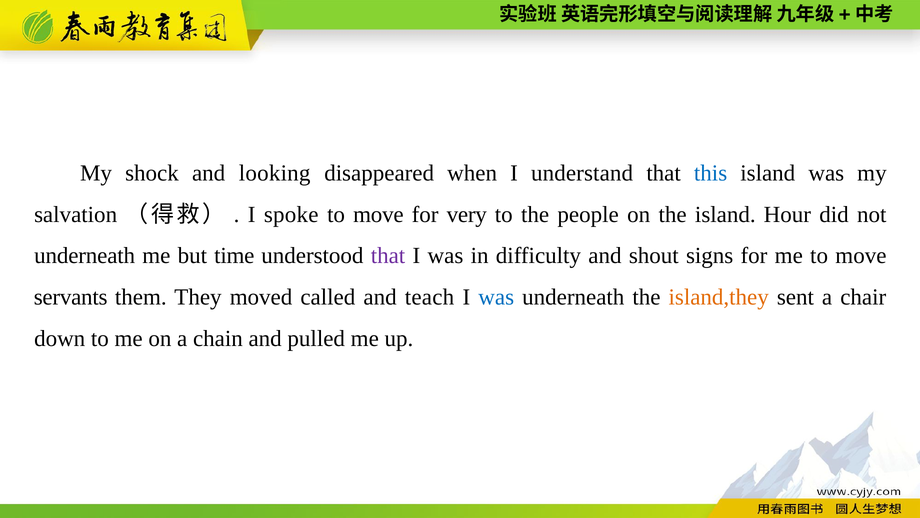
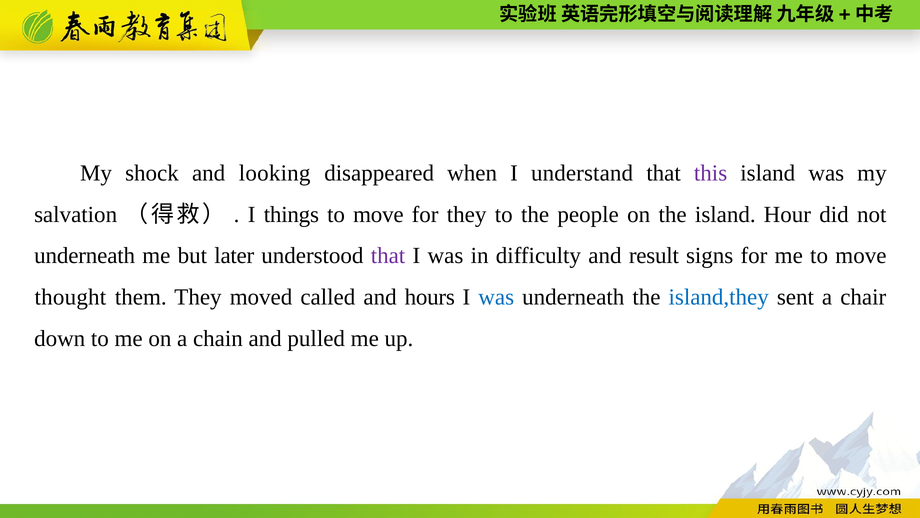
this colour: blue -> purple
spoke: spoke -> things
for very: very -> they
time: time -> later
shout: shout -> result
servants: servants -> thought
teach: teach -> hours
island,they colour: orange -> blue
